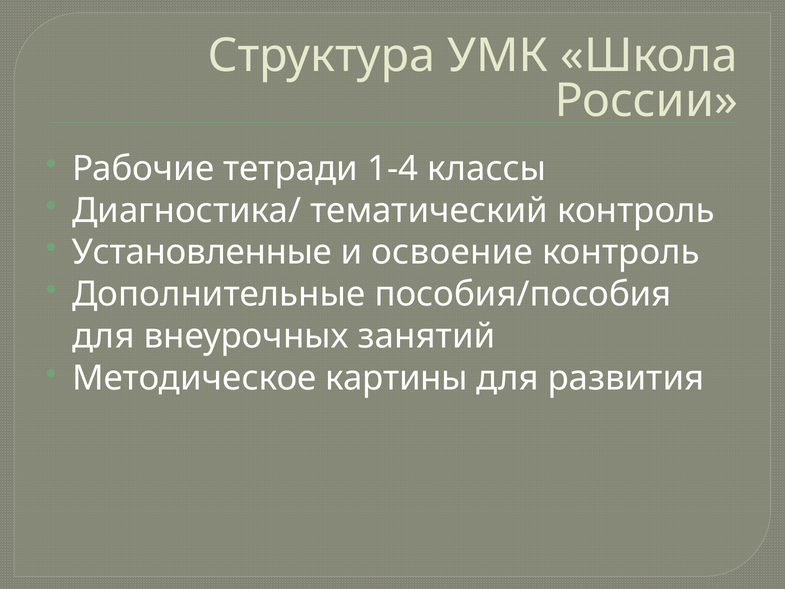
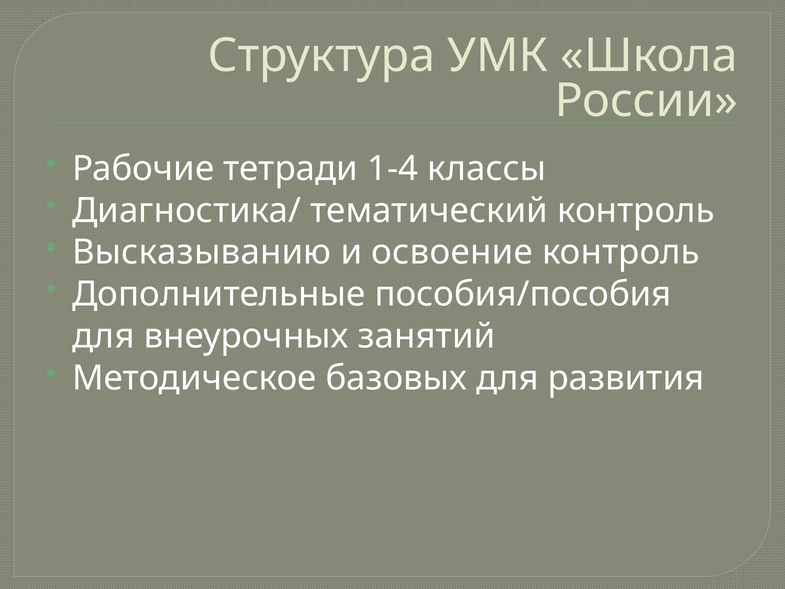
Установленные: Установленные -> Высказыванию
картины: картины -> базовых
